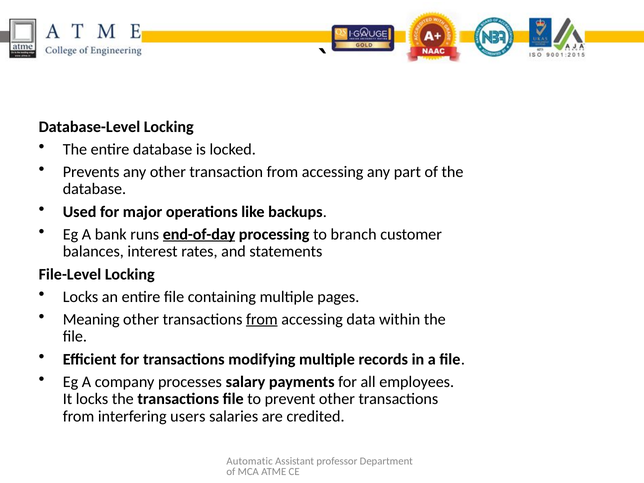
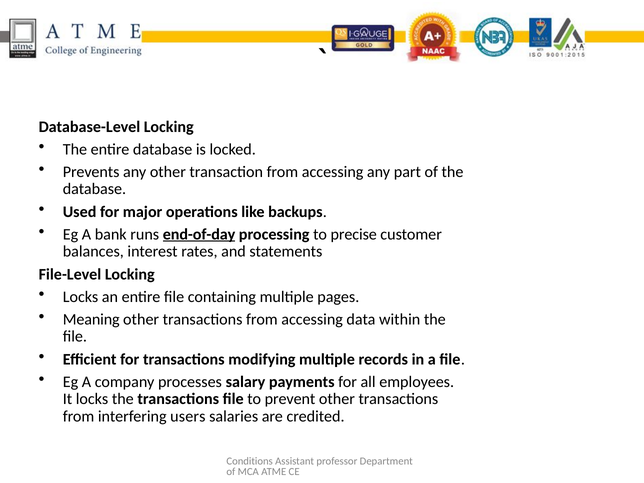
branch: branch -> precise
from at (262, 319) underline: present -> none
Automatic: Automatic -> Conditions
